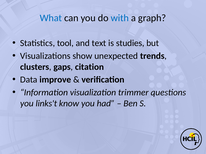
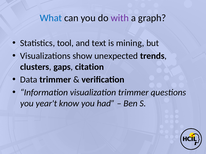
with colour: blue -> purple
studies: studies -> mining
Data improve: improve -> trimmer
links't: links't -> year't
